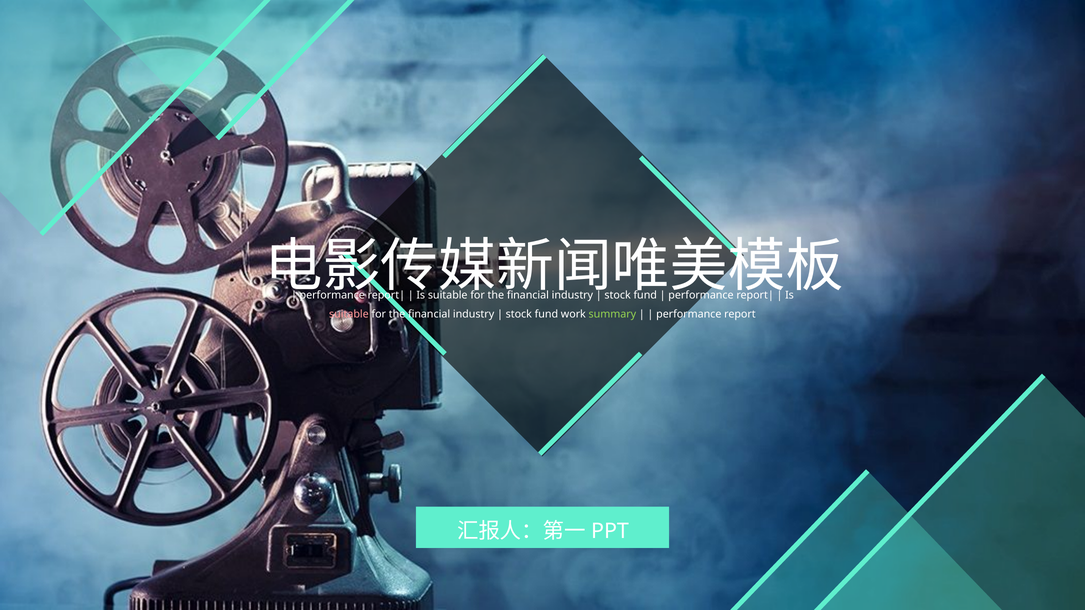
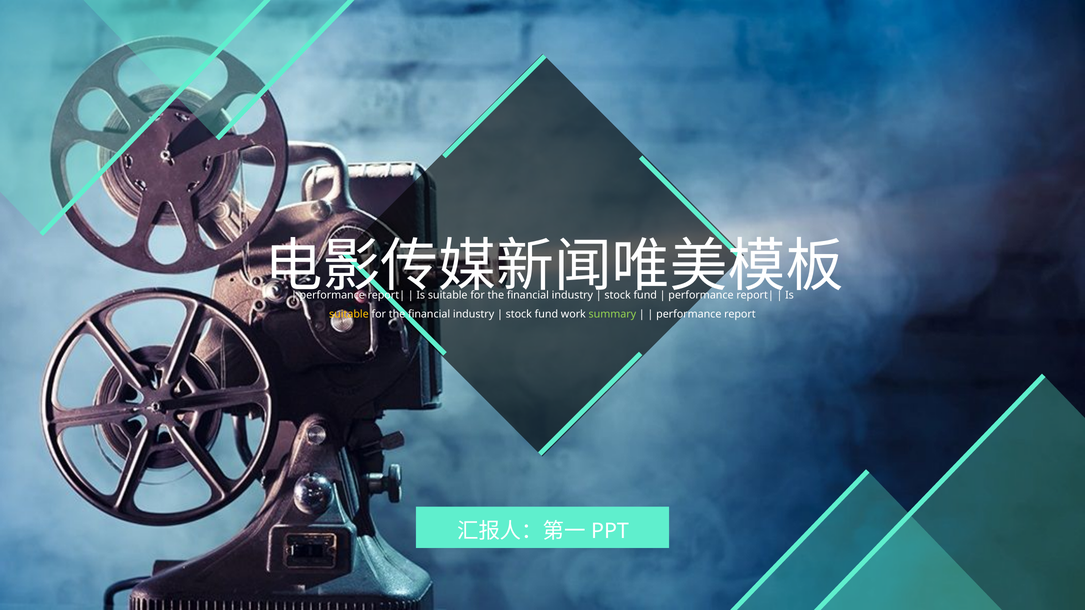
suitable at (349, 314) colour: pink -> yellow
